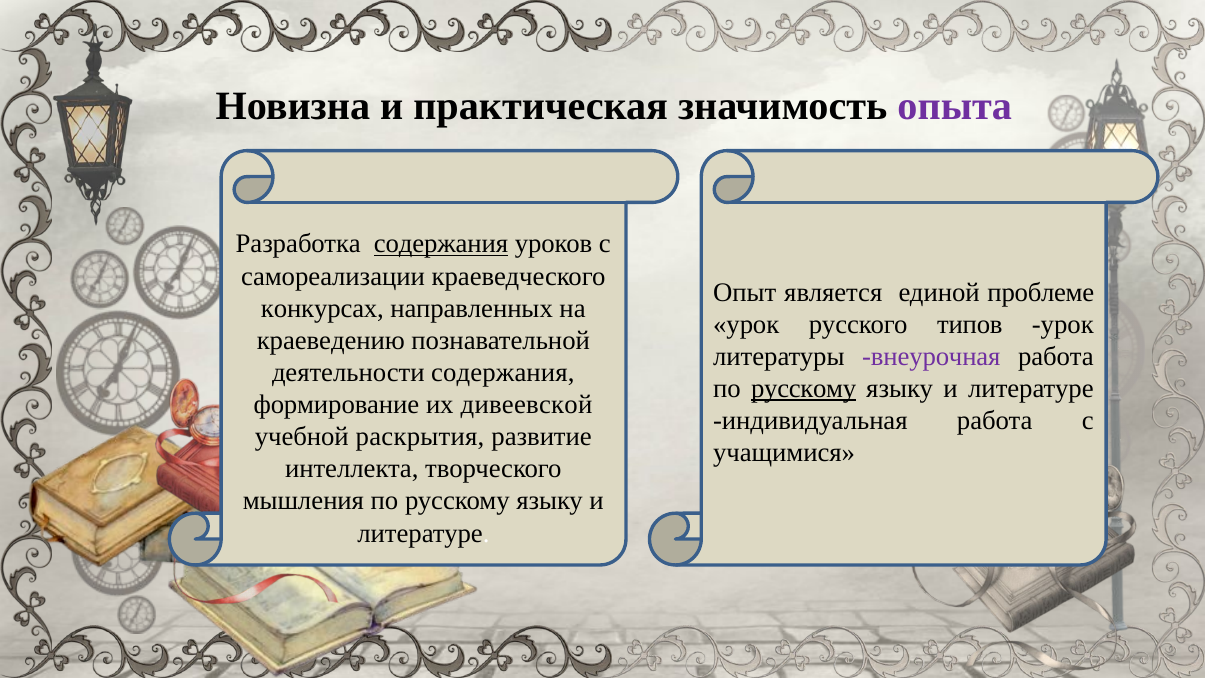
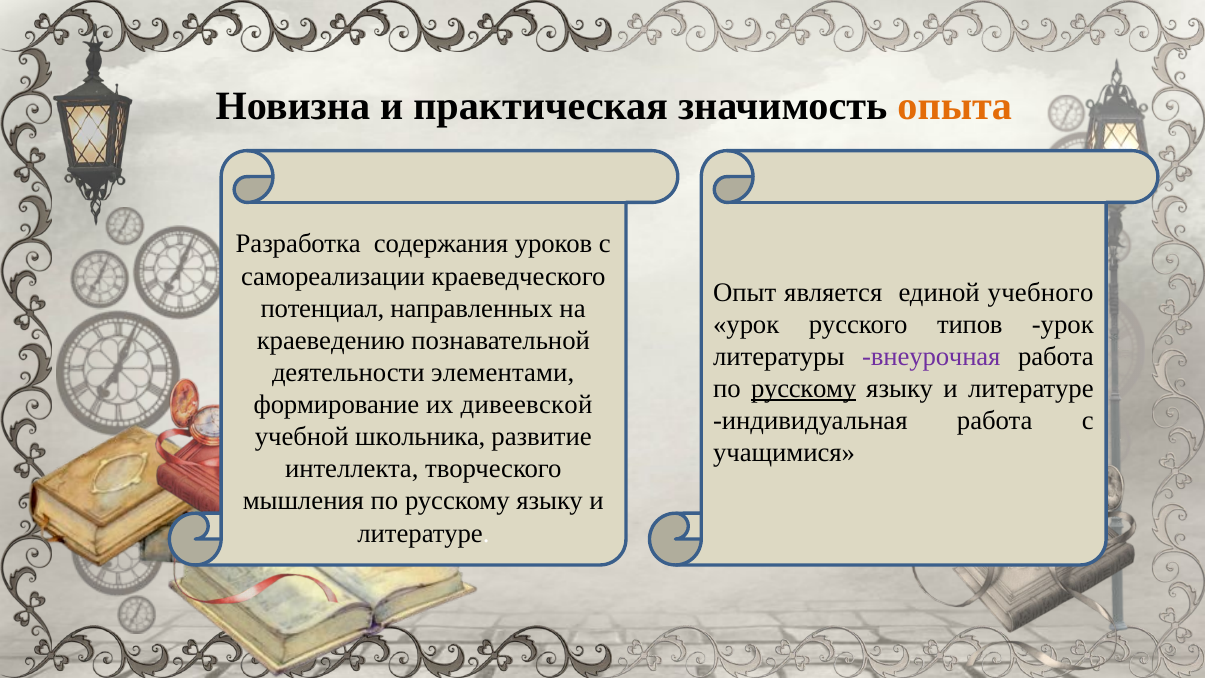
опыта colour: purple -> orange
содержания at (441, 244) underline: present -> none
проблеме: проблеме -> учебного
конкурсах: конкурсах -> потенциал
деятельности содержания: содержания -> элементами
раскрытия: раскрытия -> школьника
